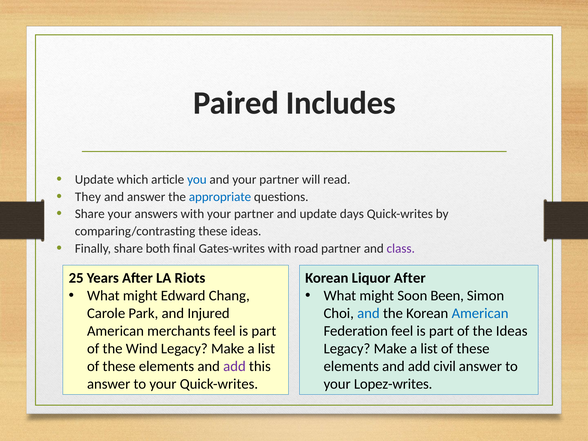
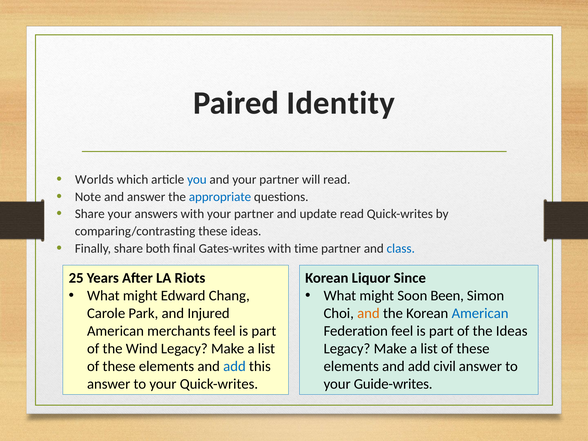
Includes: Includes -> Identity
Update at (94, 179): Update -> Worlds
They: They -> Note
update days: days -> read
road: road -> time
class colour: purple -> blue
Liquor After: After -> Since
and at (368, 313) colour: blue -> orange
add at (234, 366) colour: purple -> blue
Lopez-writes: Lopez-writes -> Guide-writes
